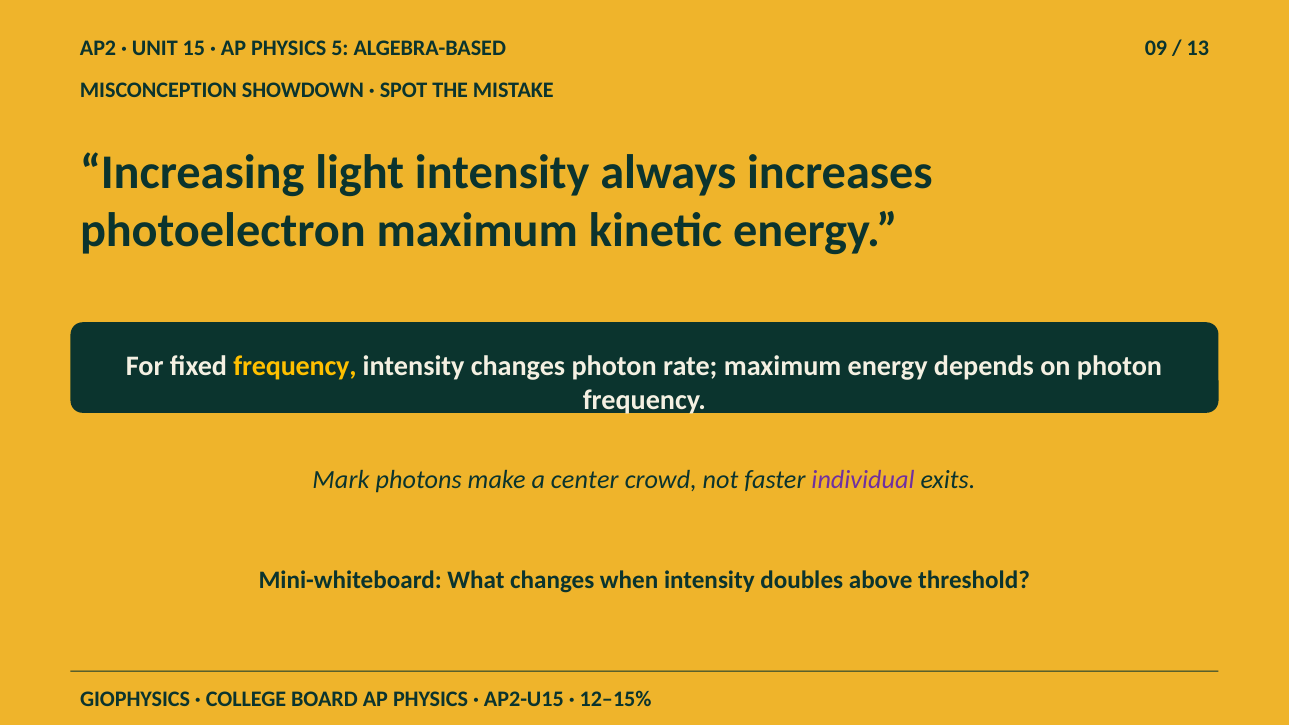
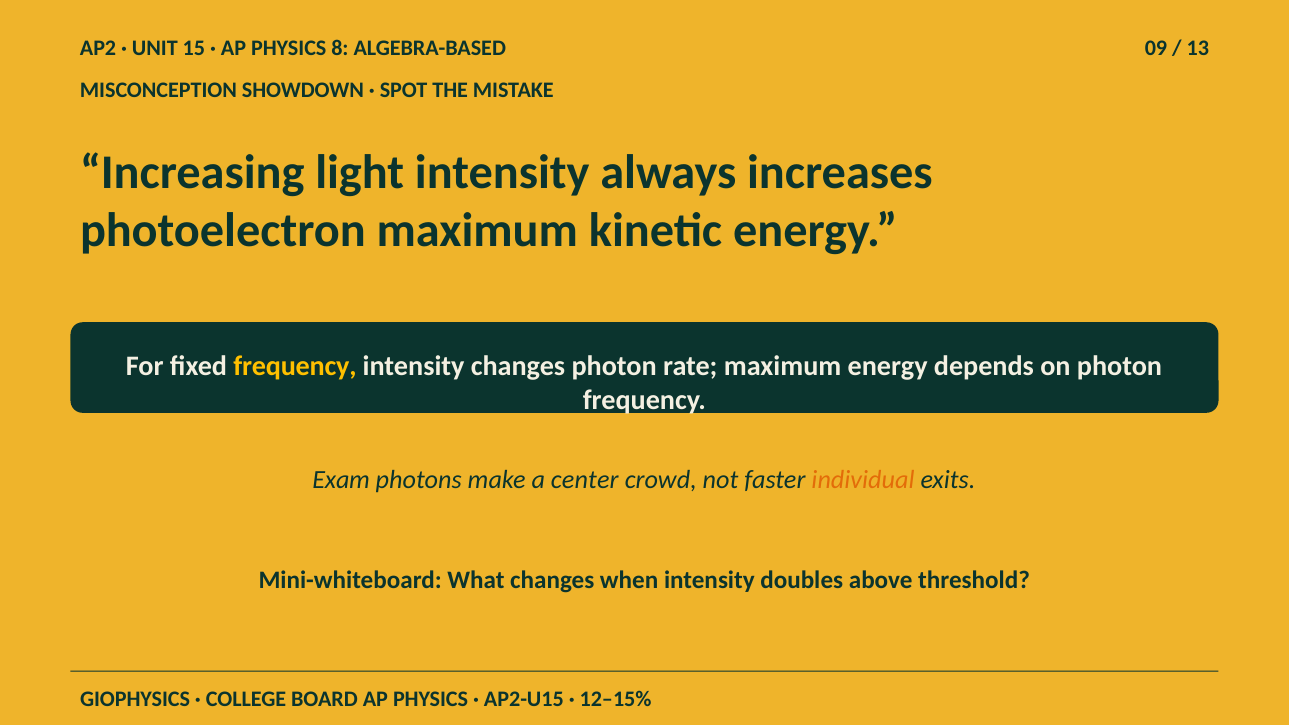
5: 5 -> 8
Mark: Mark -> Exam
individual colour: purple -> orange
